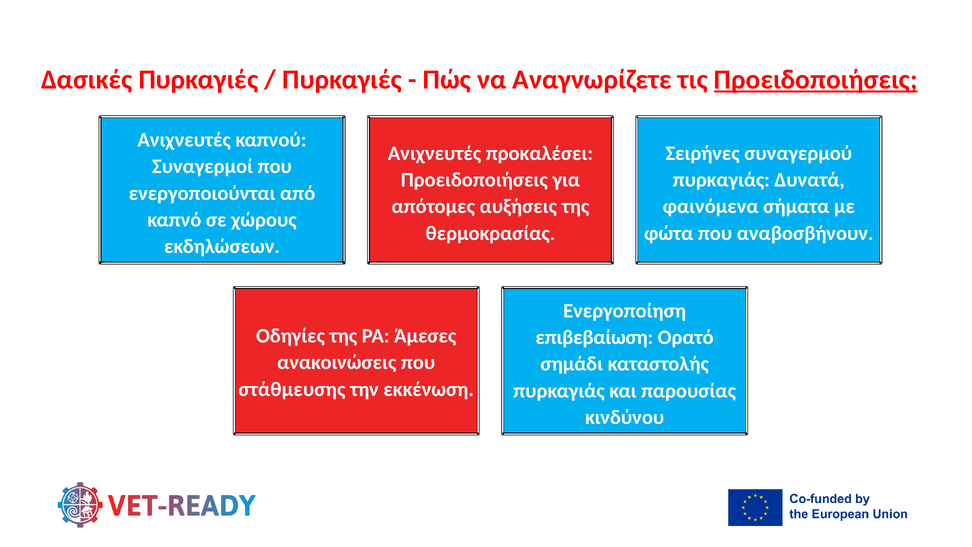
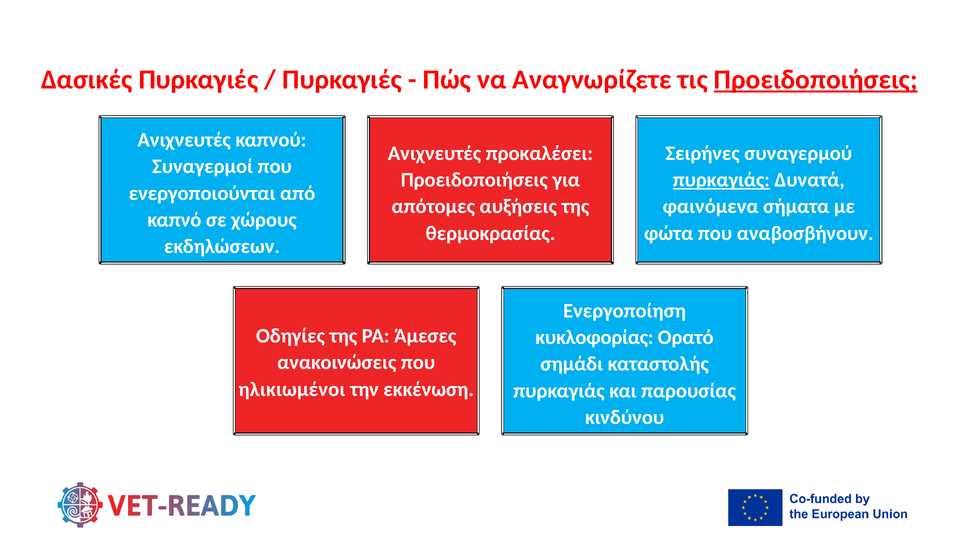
πυρκαγιάς at (721, 180) underline: none -> present
επιβεβαίωση: επιβεβαίωση -> κυκλοφορίας
στάθμευσης: στάθμευσης -> ηλικιωμένοι
